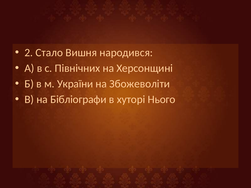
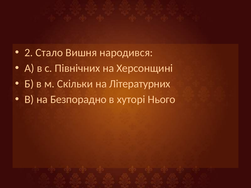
України: України -> Скільки
Збожеволіти: Збожеволіти -> Літературних
Бібліографи: Бібліографи -> Безпорадно
